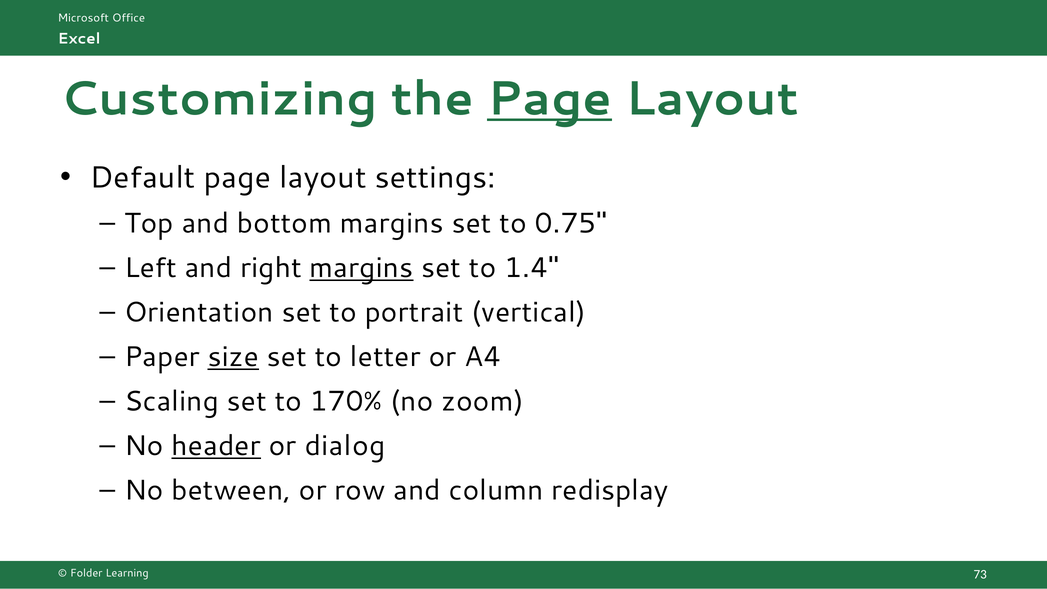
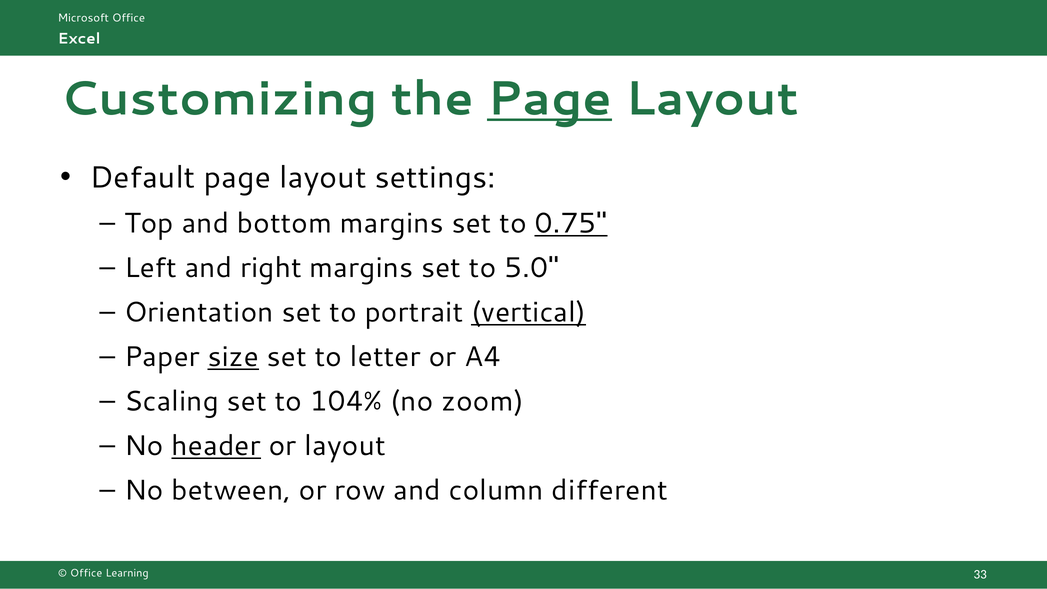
0.75 underline: none -> present
margins at (361, 268) underline: present -> none
1.4: 1.4 -> 5.0
vertical underline: none -> present
170%: 170% -> 104%
or dialog: dialog -> layout
redisplay: redisplay -> different
Folder at (86, 573): Folder -> Office
73: 73 -> 33
